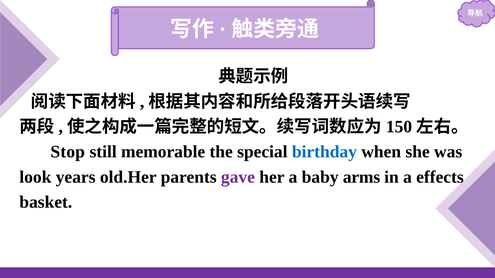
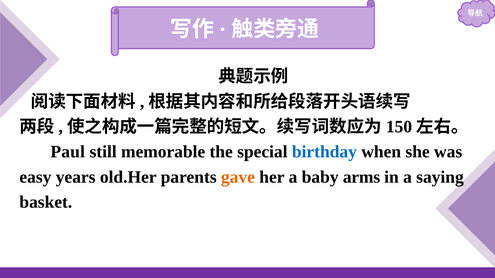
Stop: Stop -> Paul
look: look -> easy
gave colour: purple -> orange
effects: effects -> saying
